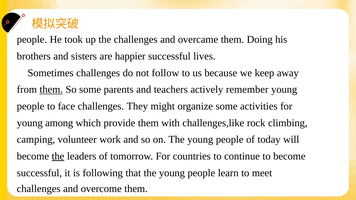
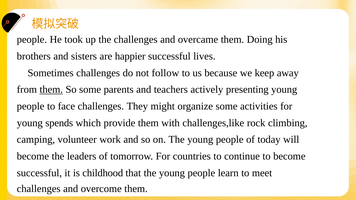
remember: remember -> presenting
among: among -> spends
the at (58, 156) underline: present -> none
following: following -> childhood
